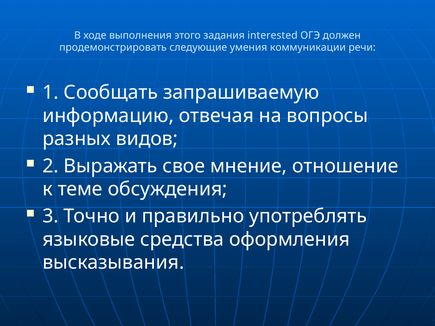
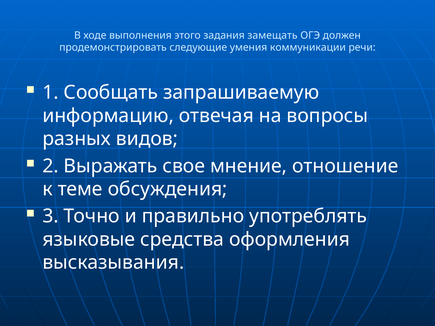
interested: interested -> замещать
